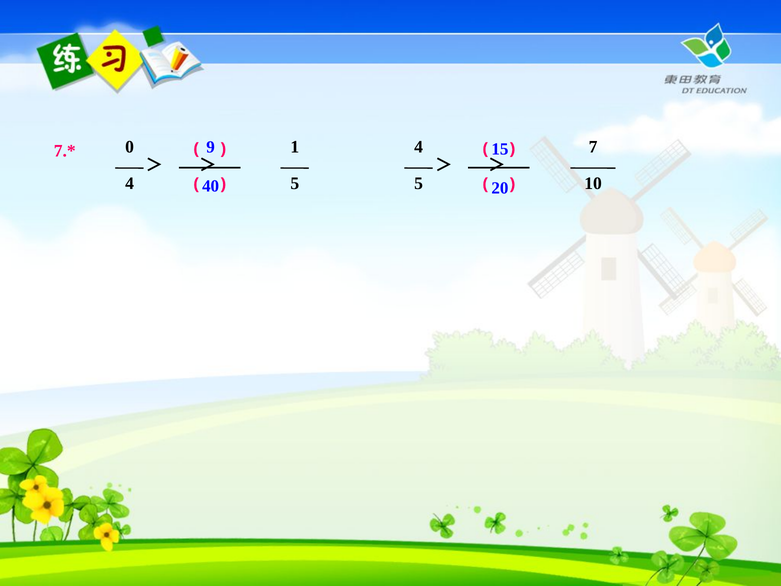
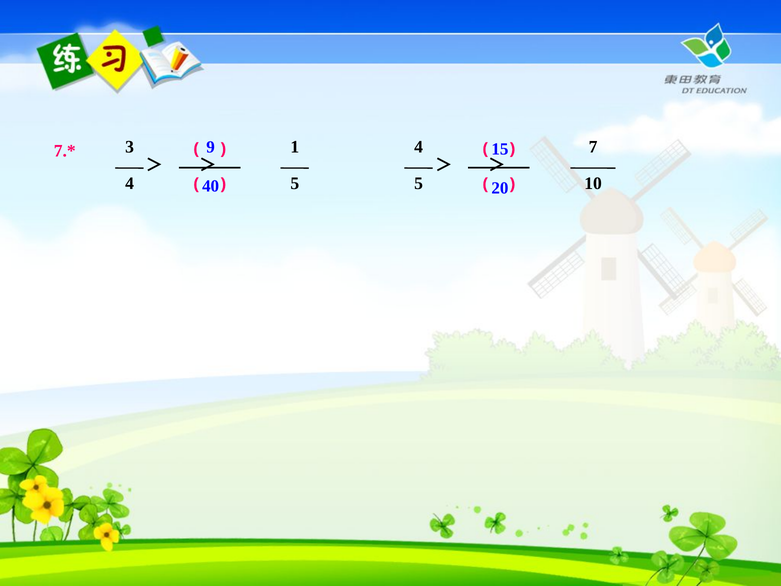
0: 0 -> 3
